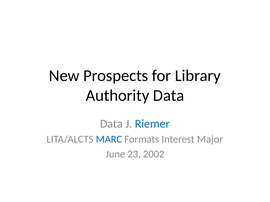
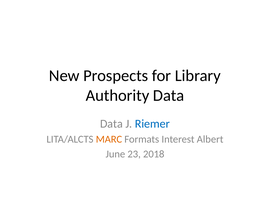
MARC colour: blue -> orange
Major: Major -> Albert
2002: 2002 -> 2018
